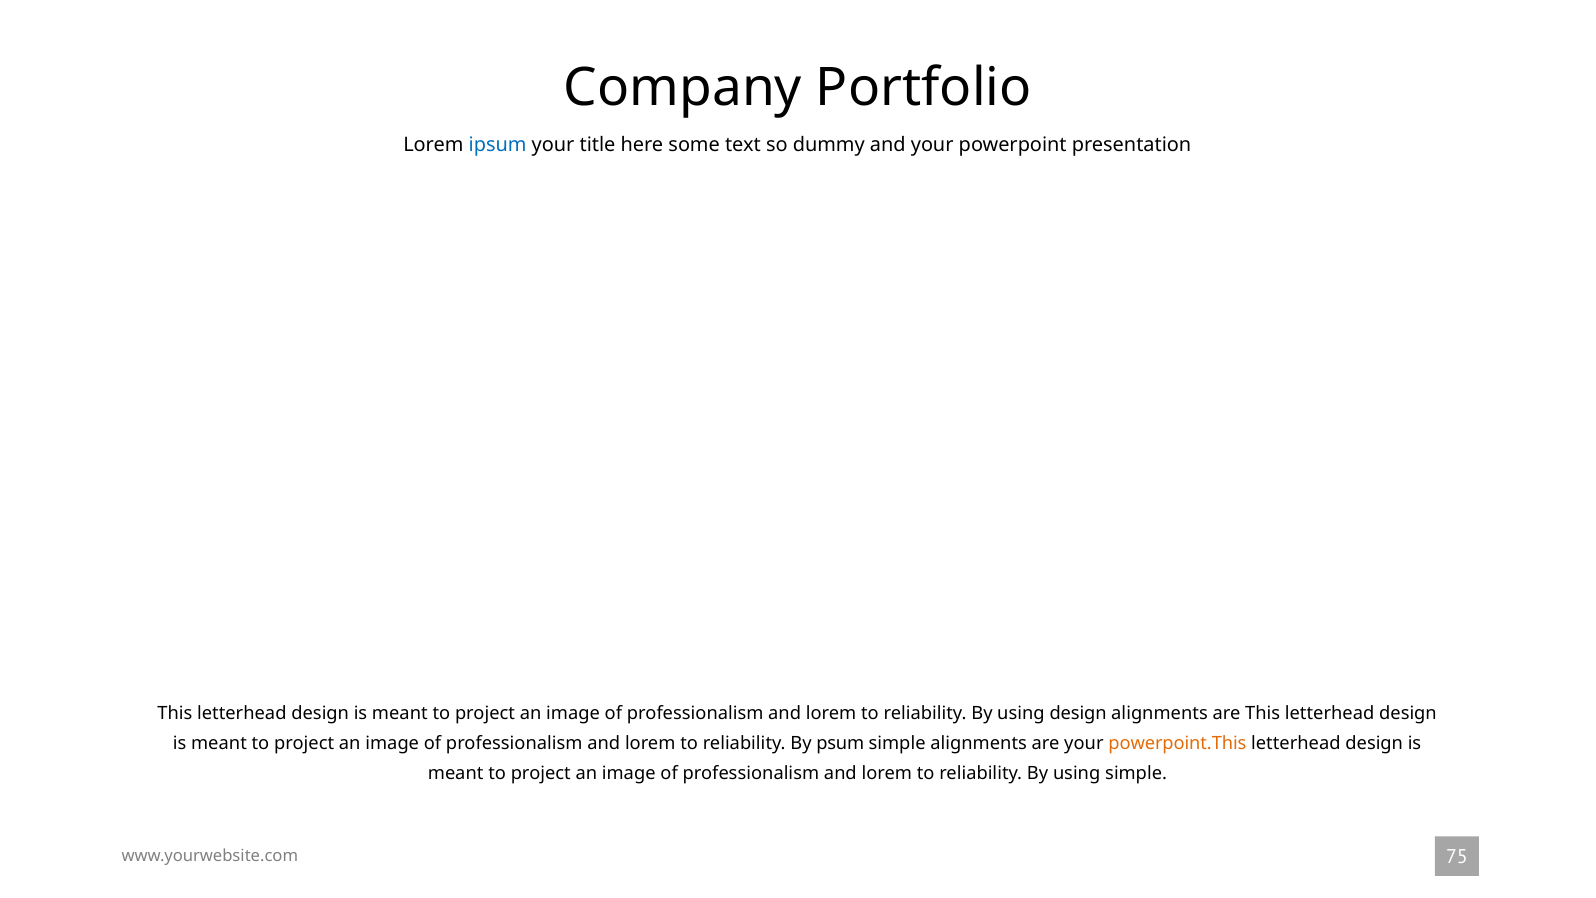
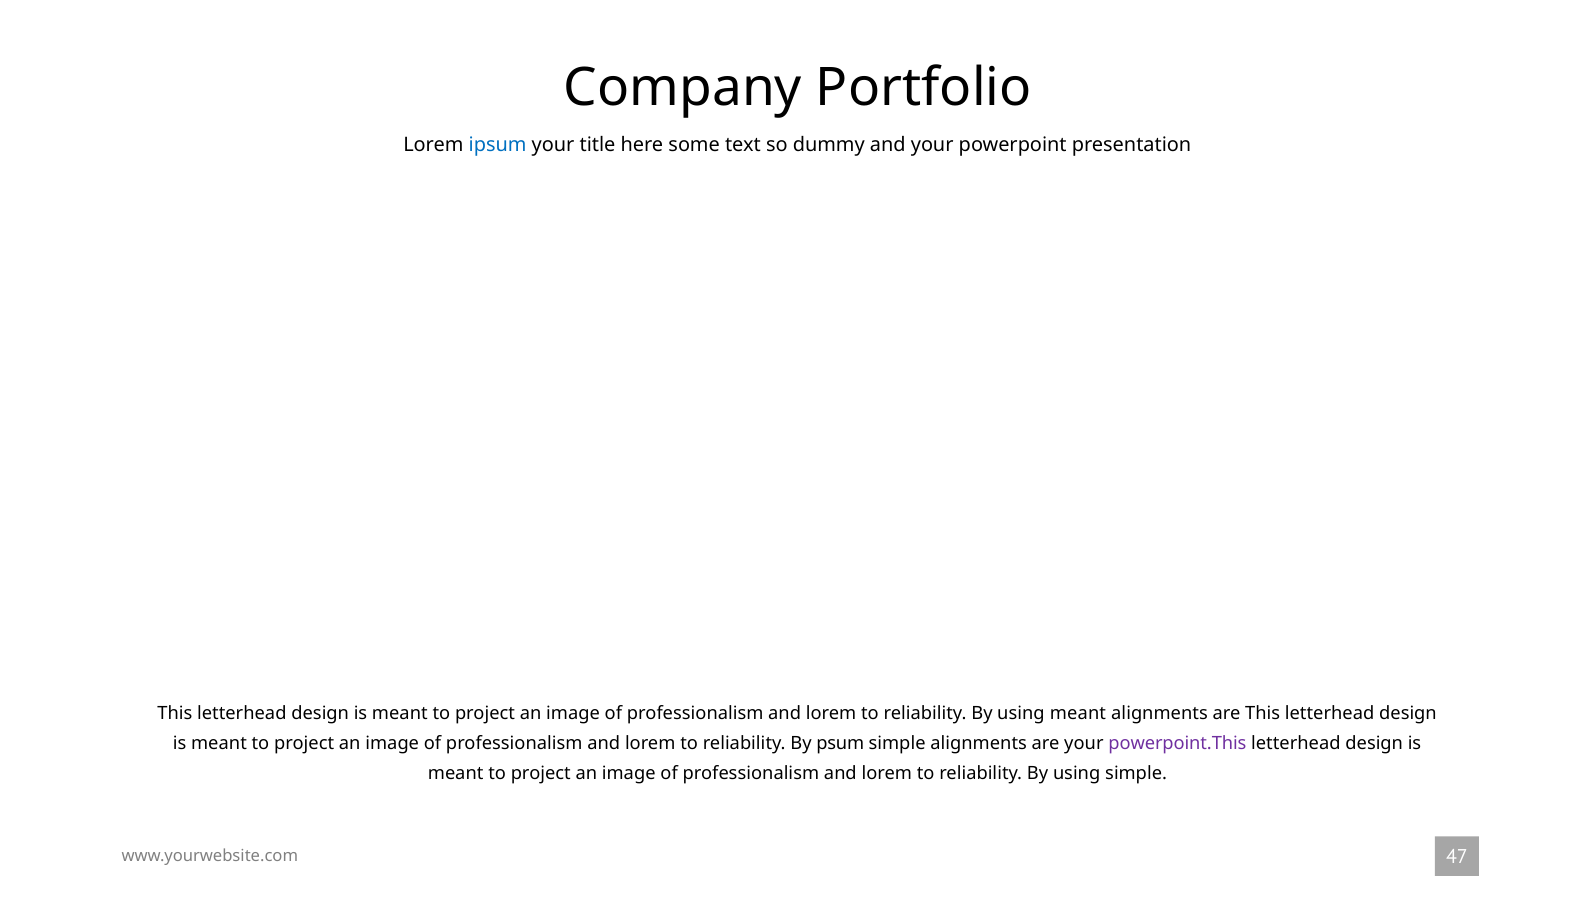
using design: design -> meant
powerpoint.This colour: orange -> purple
75: 75 -> 47
